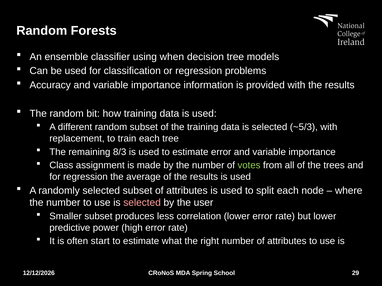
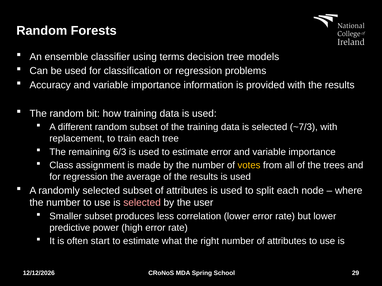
when: when -> terms
~5/3: ~5/3 -> ~7/3
8/3: 8/3 -> 6/3
votes colour: light green -> yellow
